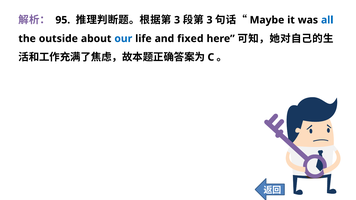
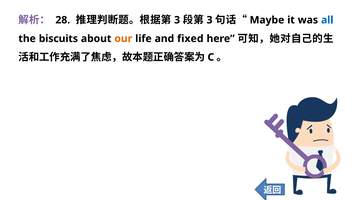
95: 95 -> 28
outside: outside -> biscuits
our colour: blue -> orange
